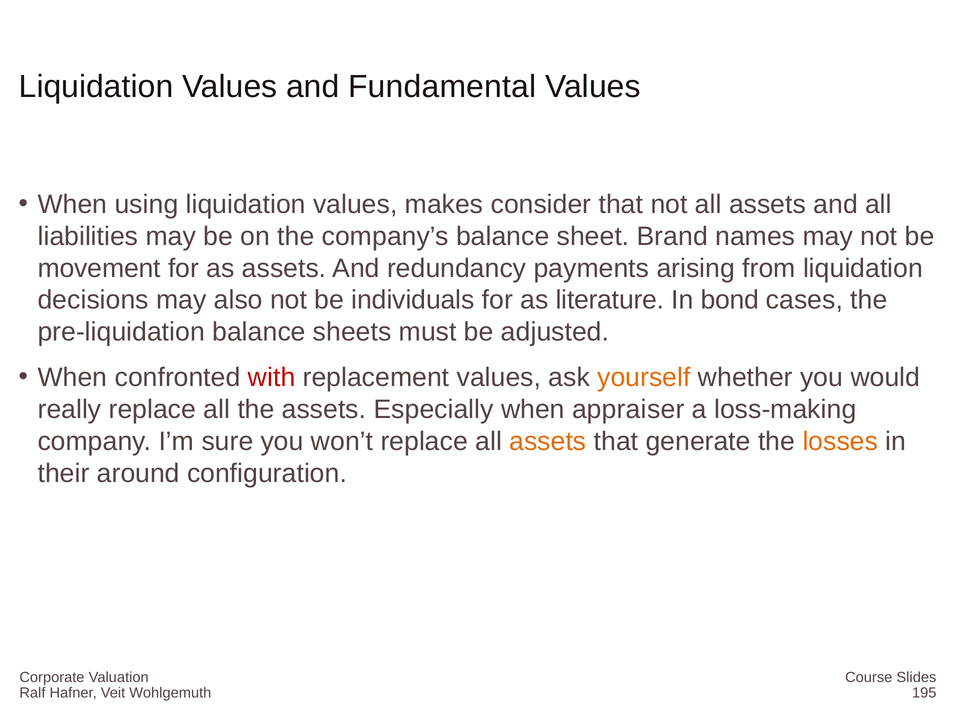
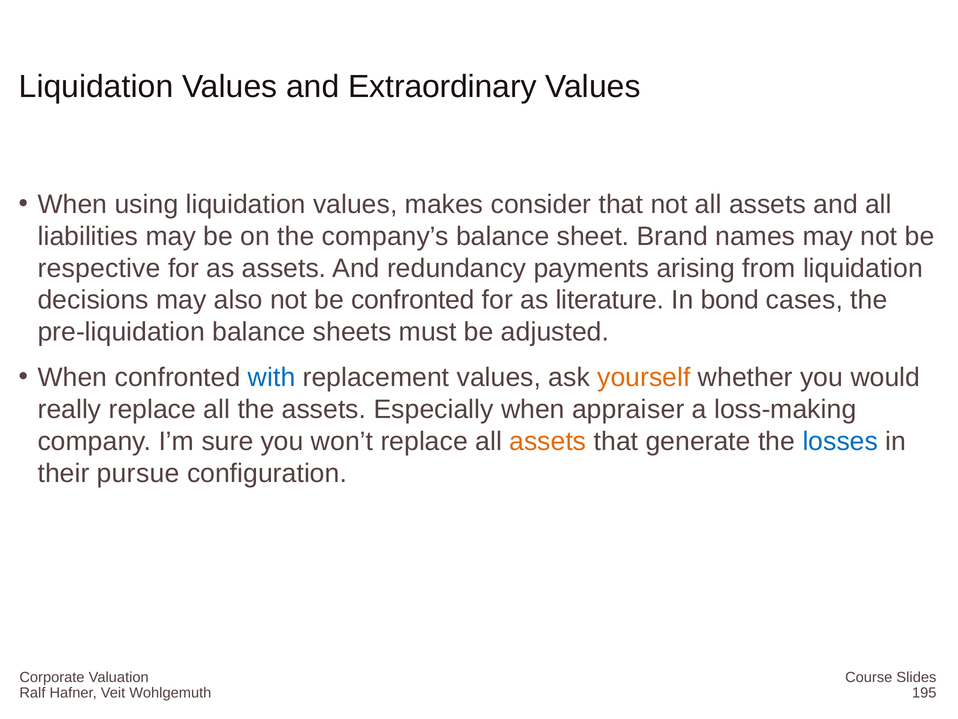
Fundamental: Fundamental -> Extraordinary
movement: movement -> respective
be individuals: individuals -> confronted
with colour: red -> blue
losses colour: orange -> blue
around: around -> pursue
